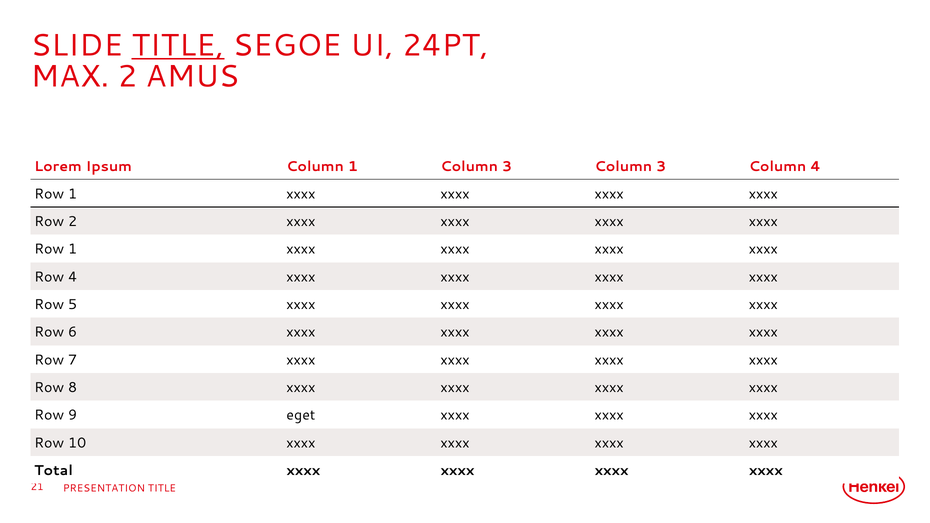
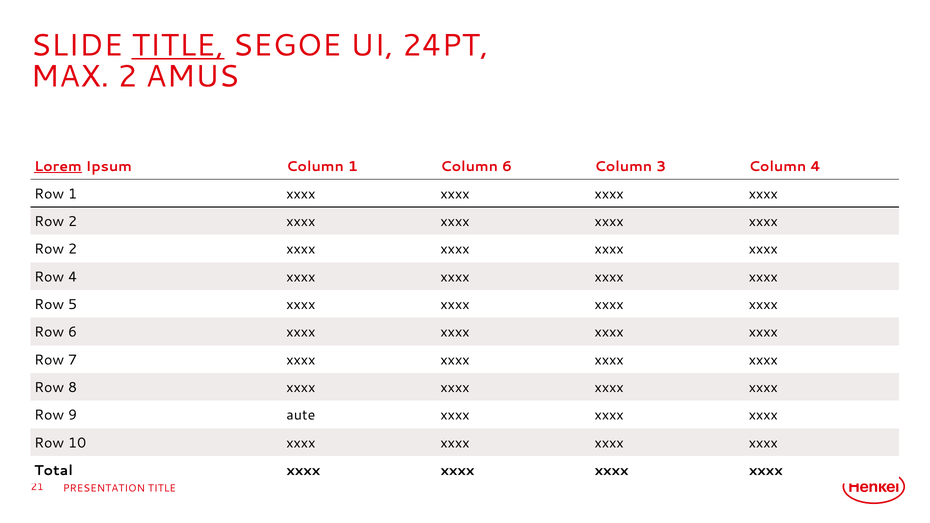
Lorem underline: none -> present
1 Column 3: 3 -> 6
1 at (73, 249): 1 -> 2
eget: eget -> aute
